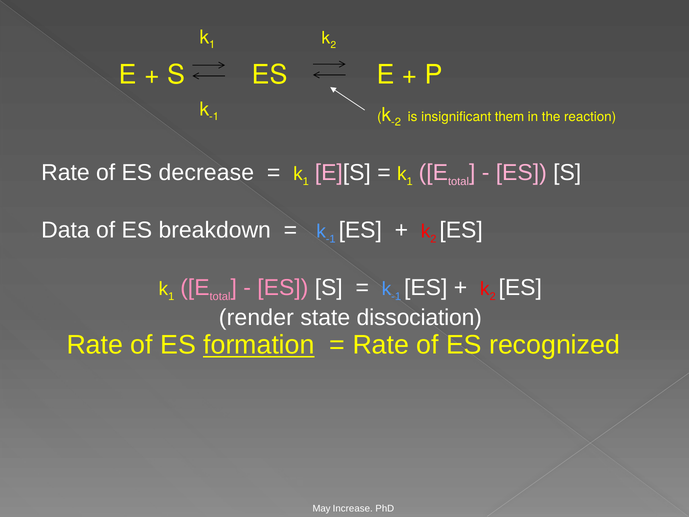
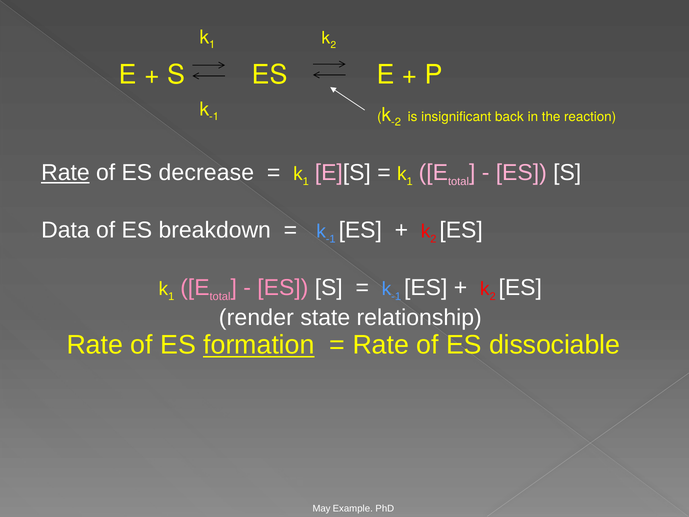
them: them -> back
Rate at (65, 173) underline: none -> present
dissociation: dissociation -> relationship
recognized: recognized -> dissociable
Increase: Increase -> Example
